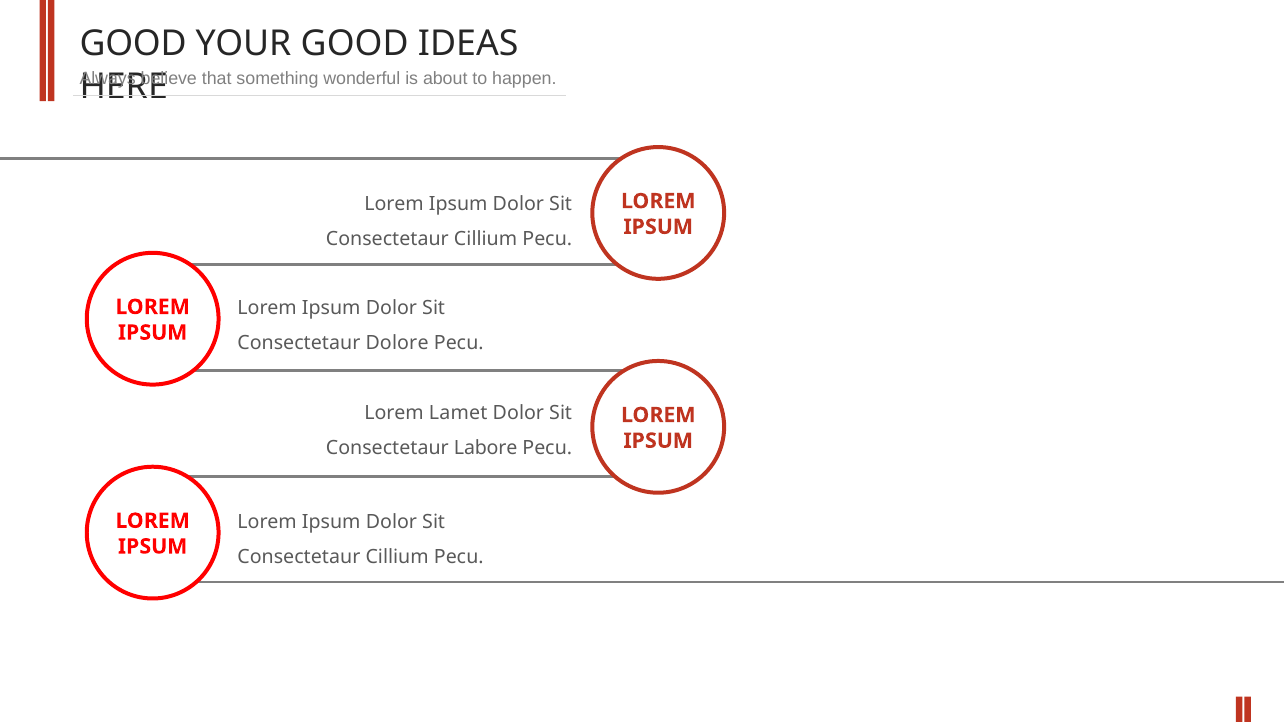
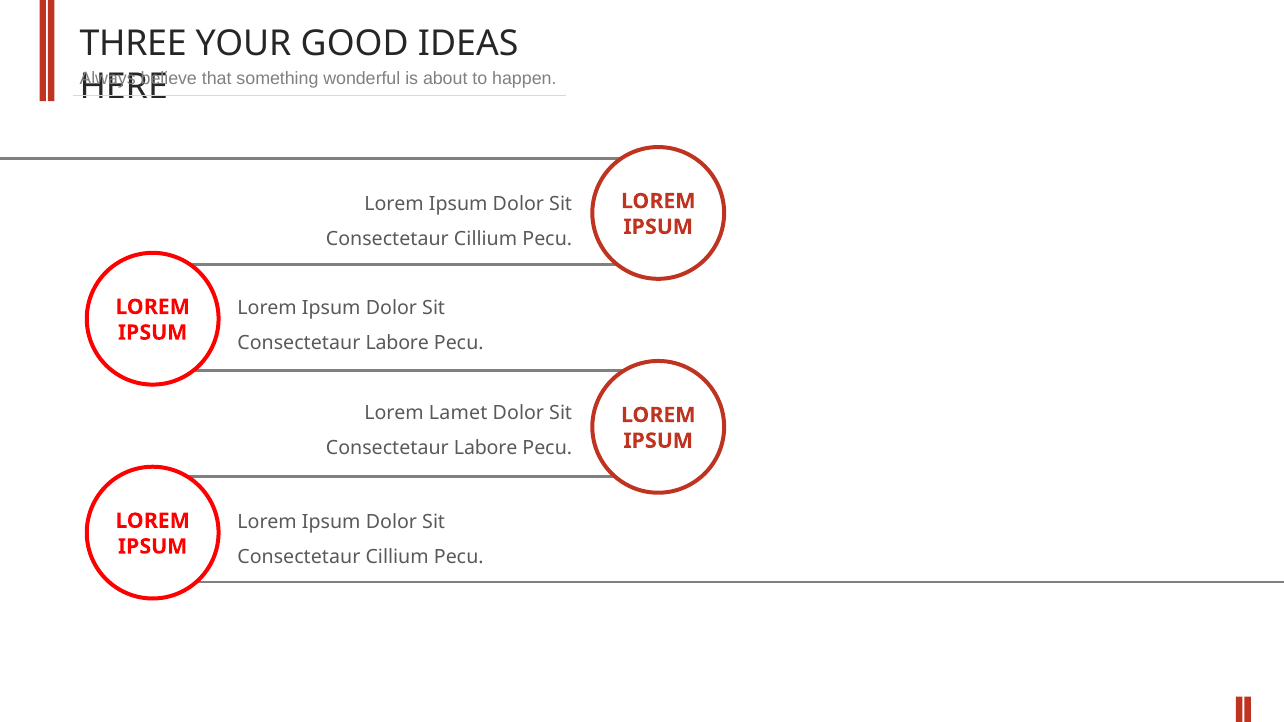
GOOD at (133, 44): GOOD -> THREE
Dolore at (397, 343): Dolore -> Labore
